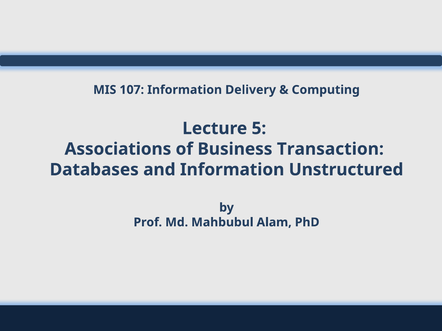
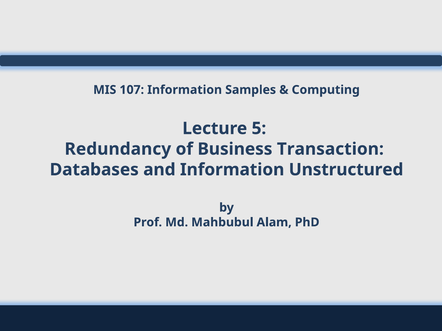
Delivery: Delivery -> Samples
Associations: Associations -> Redundancy
